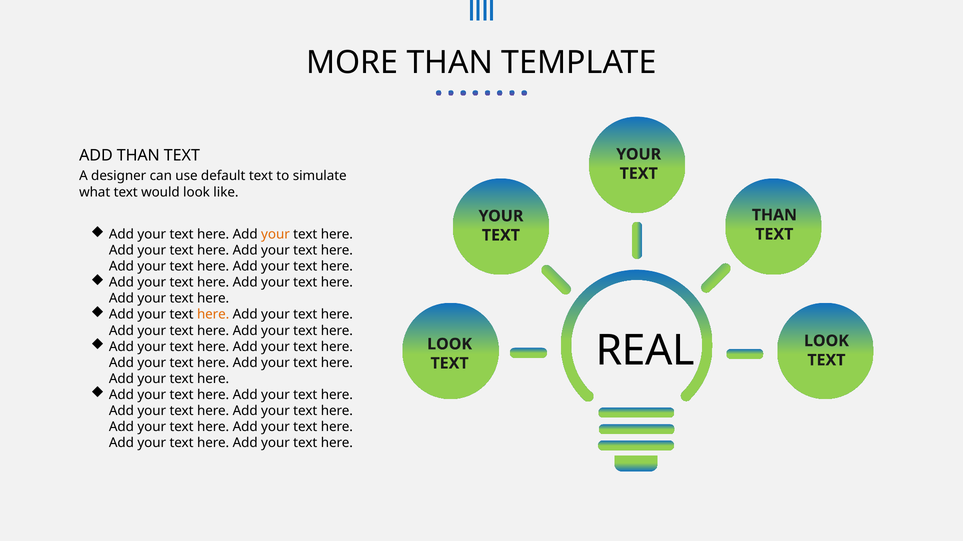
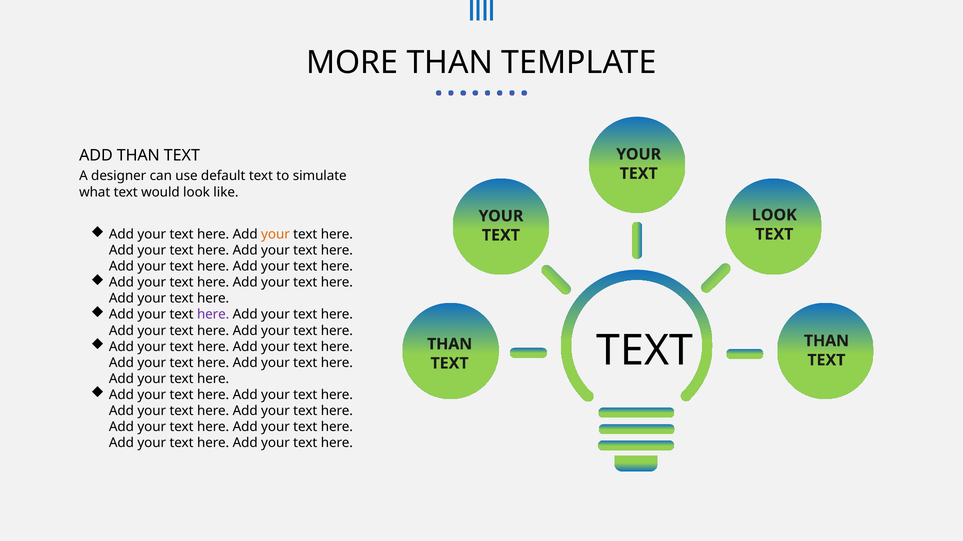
THAN at (774, 215): THAN -> LOOK
here at (213, 315) colour: orange -> purple
LOOK at (826, 341): LOOK -> THAN
REAL at (645, 351): REAL -> TEXT
LOOK at (450, 344): LOOK -> THAN
